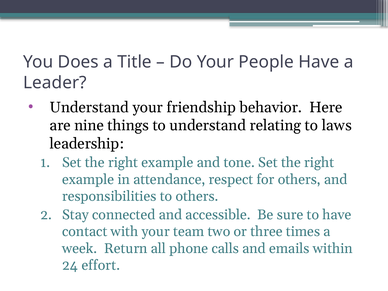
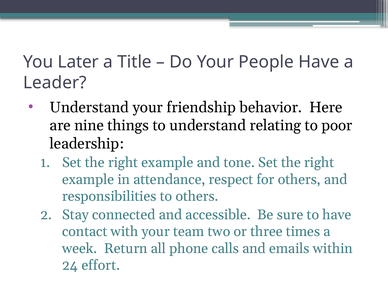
Does: Does -> Later
laws: laws -> poor
